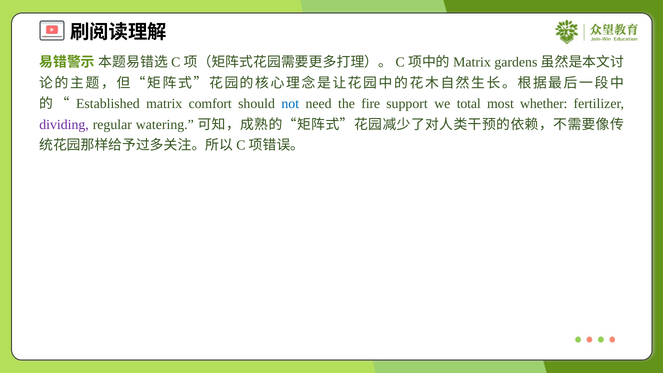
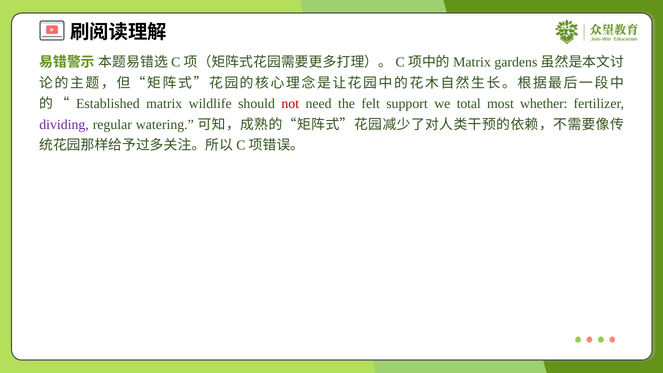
comfort: comfort -> wildlife
not colour: blue -> red
fire: fire -> felt
